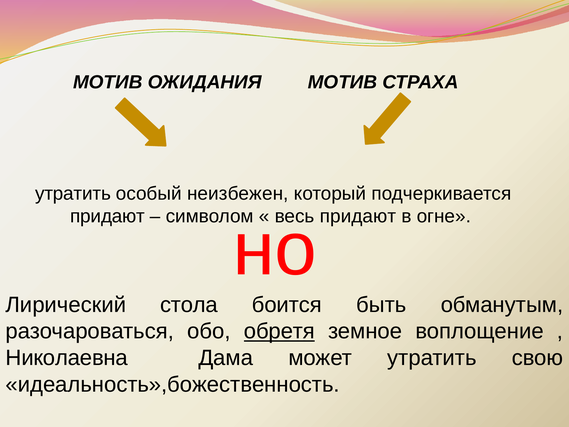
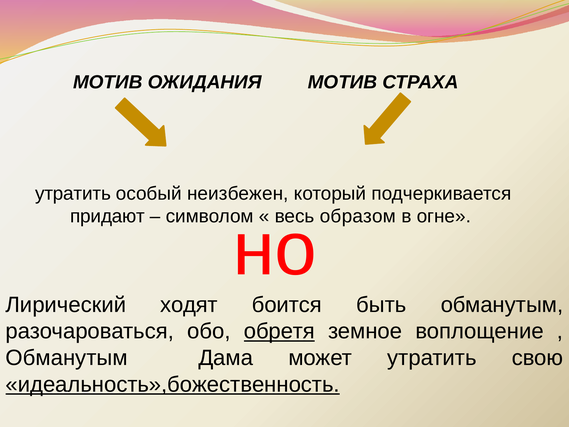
придают at (358, 216): придают -> образом
стола: стола -> ходят
Николаевна at (67, 358): Николаевна -> Обманутым
идеальность»,божественность underline: none -> present
